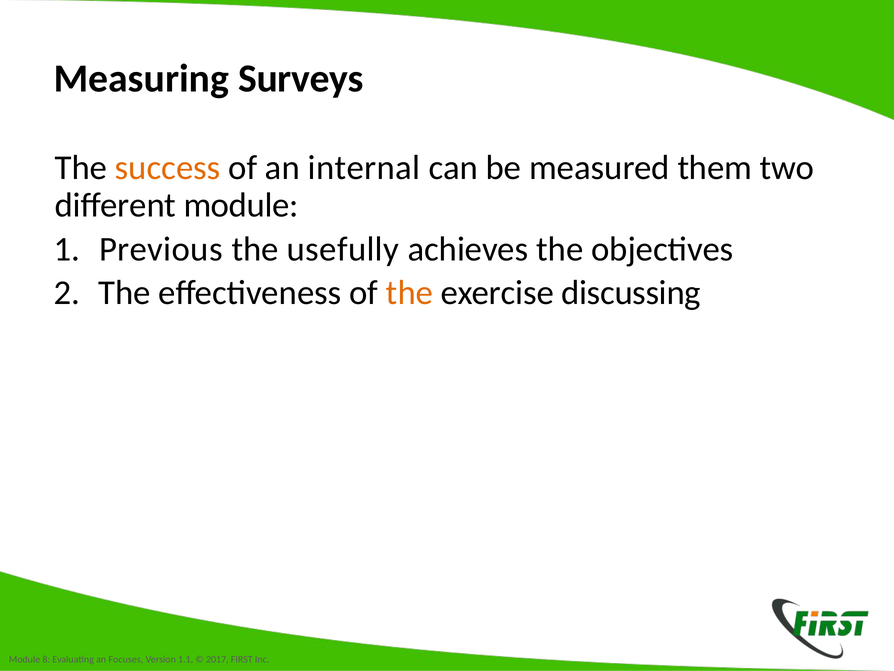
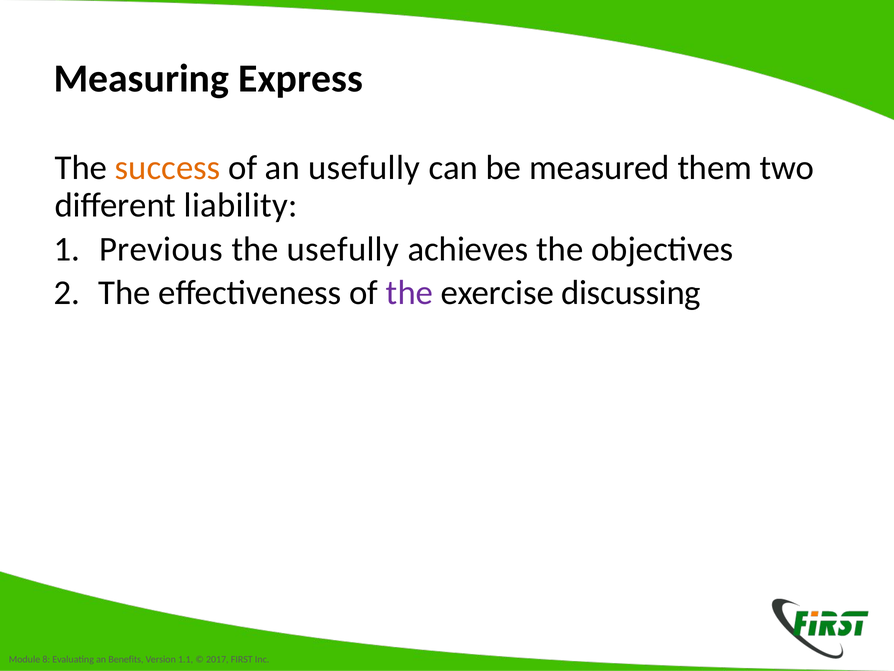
Surveys: Surveys -> Express
an internal: internal -> usefully
different module: module -> liability
the at (410, 293) colour: orange -> purple
Focuses: Focuses -> Benefits
